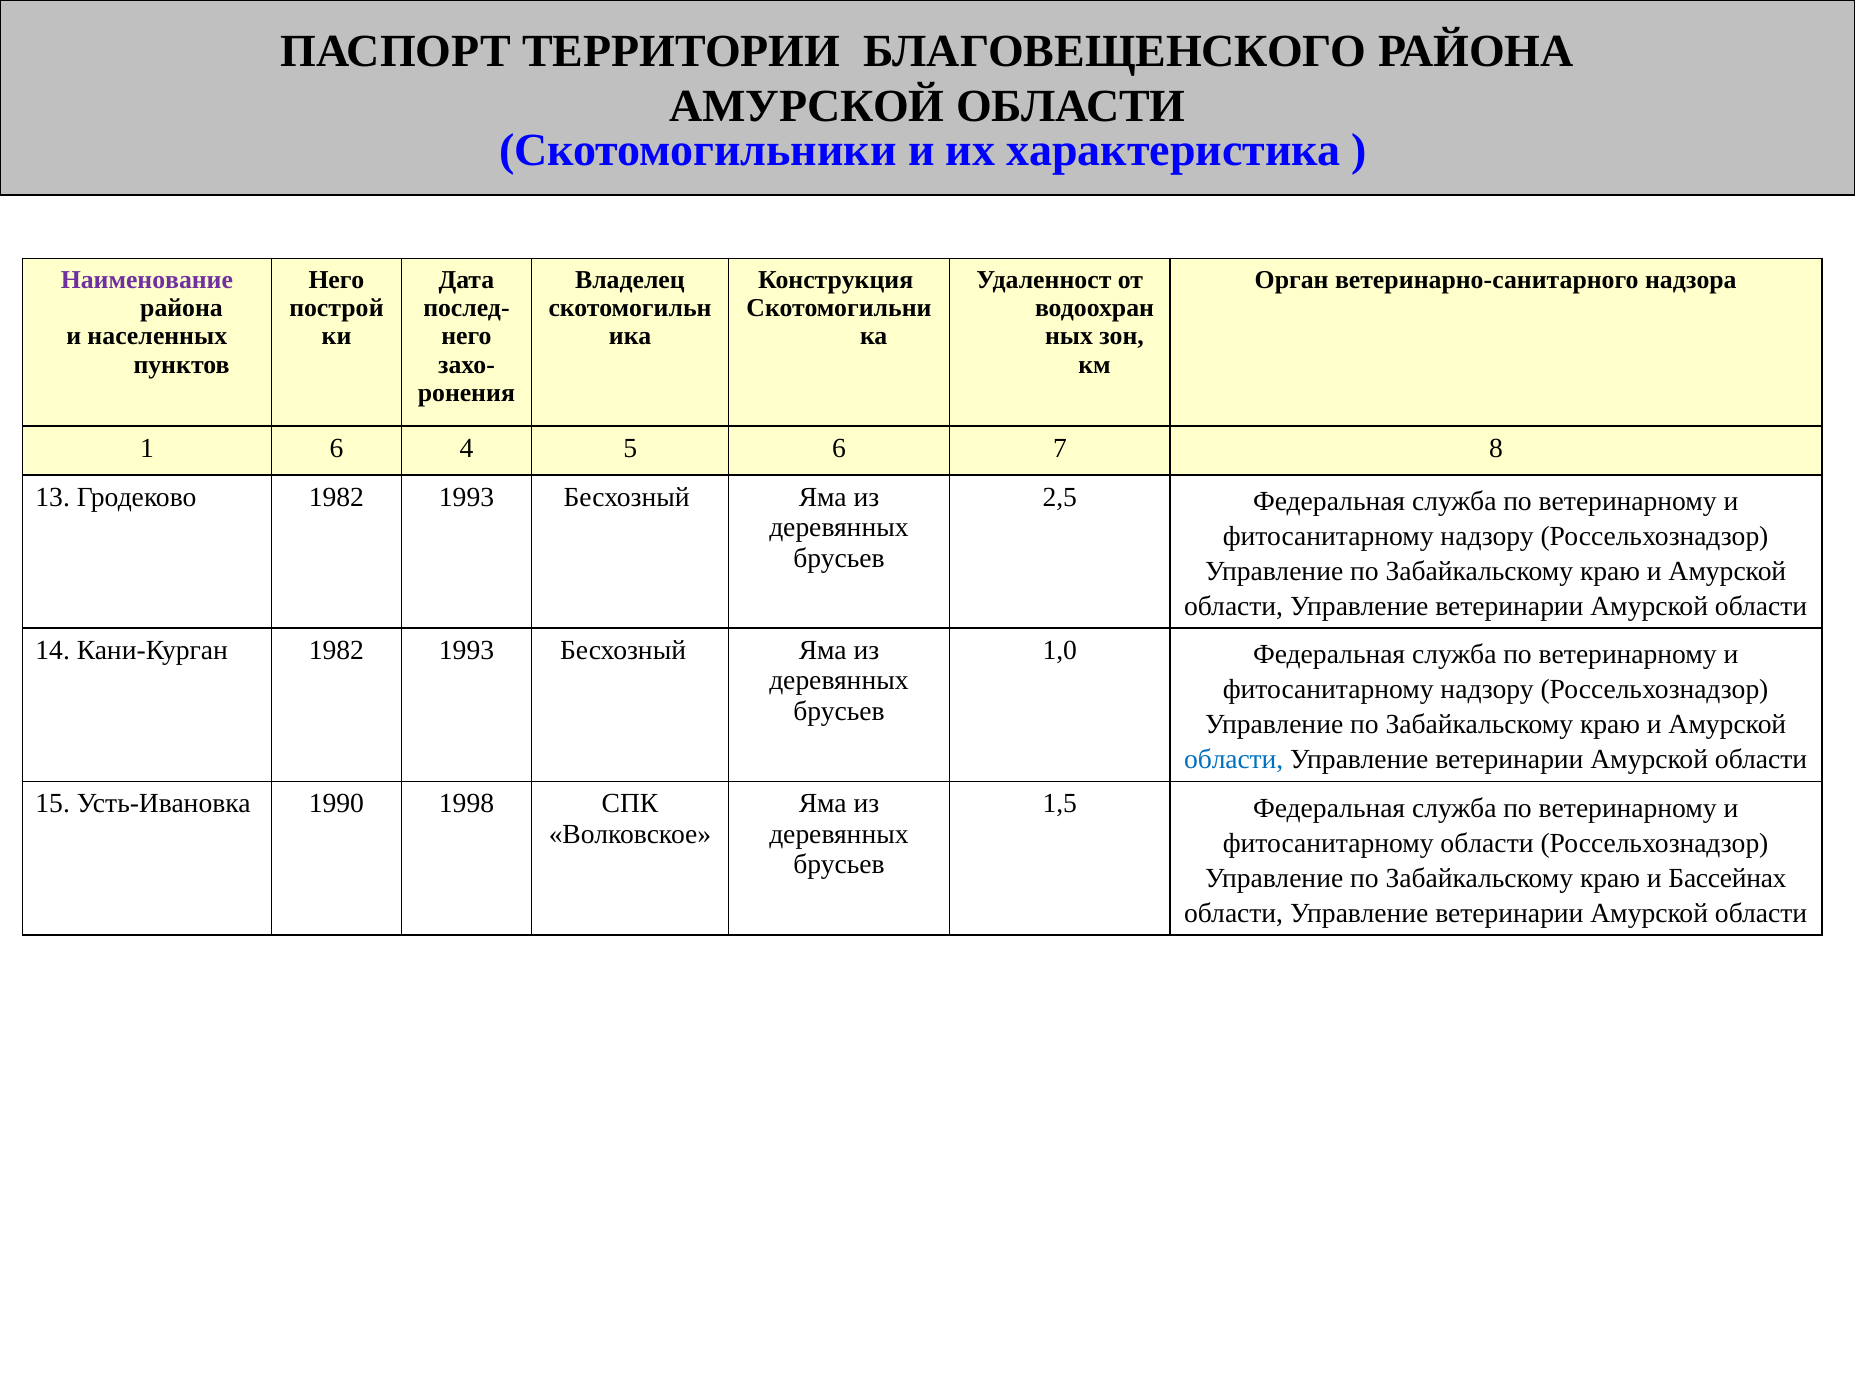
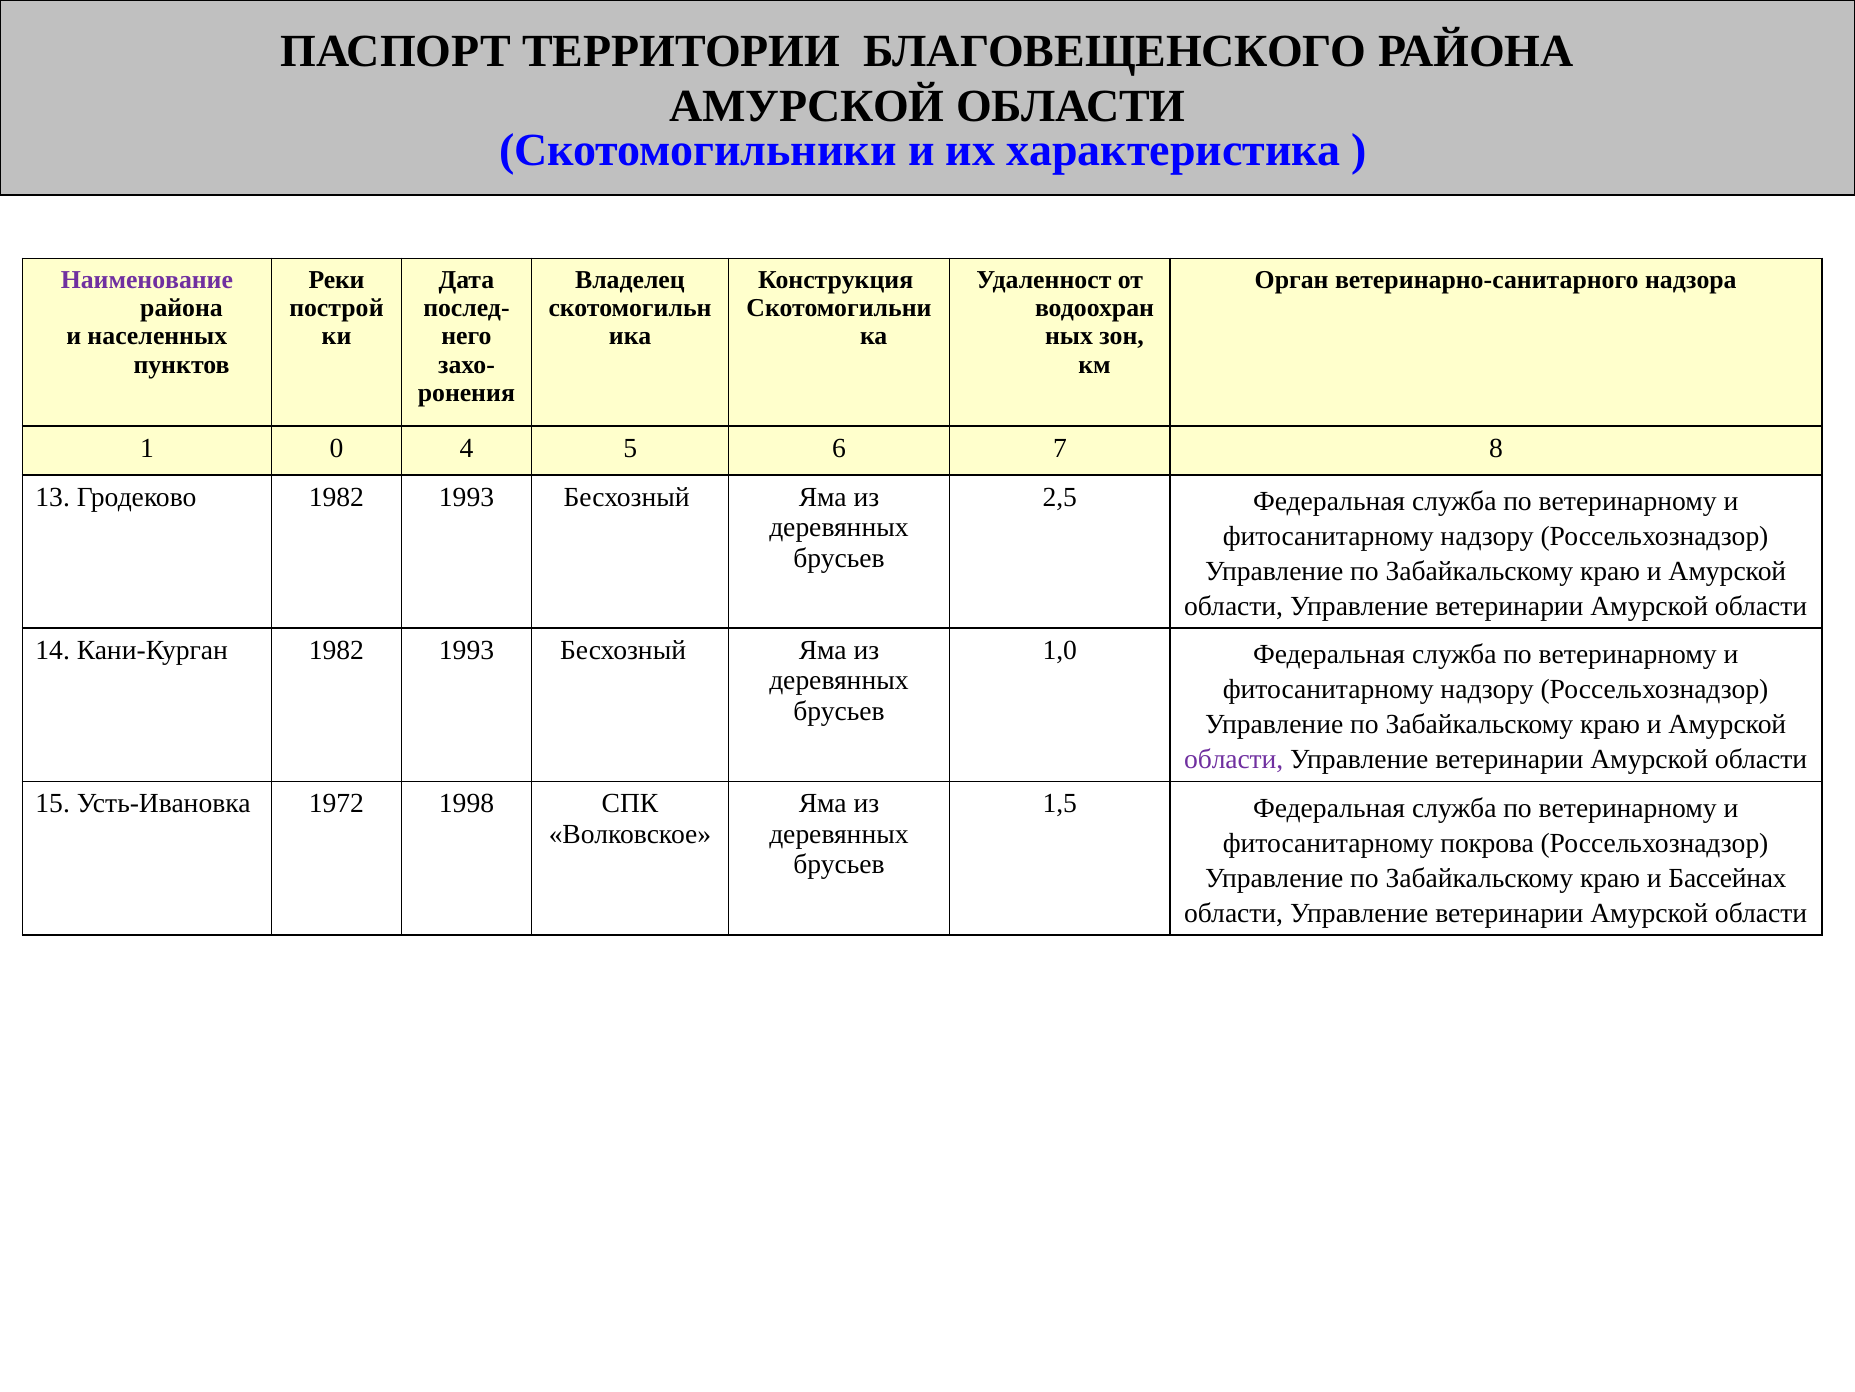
Него at (336, 279): Него -> Реки
1 6: 6 -> 0
области at (1234, 759) colour: blue -> purple
1990: 1990 -> 1972
фитосанитарному области: области -> покрова
